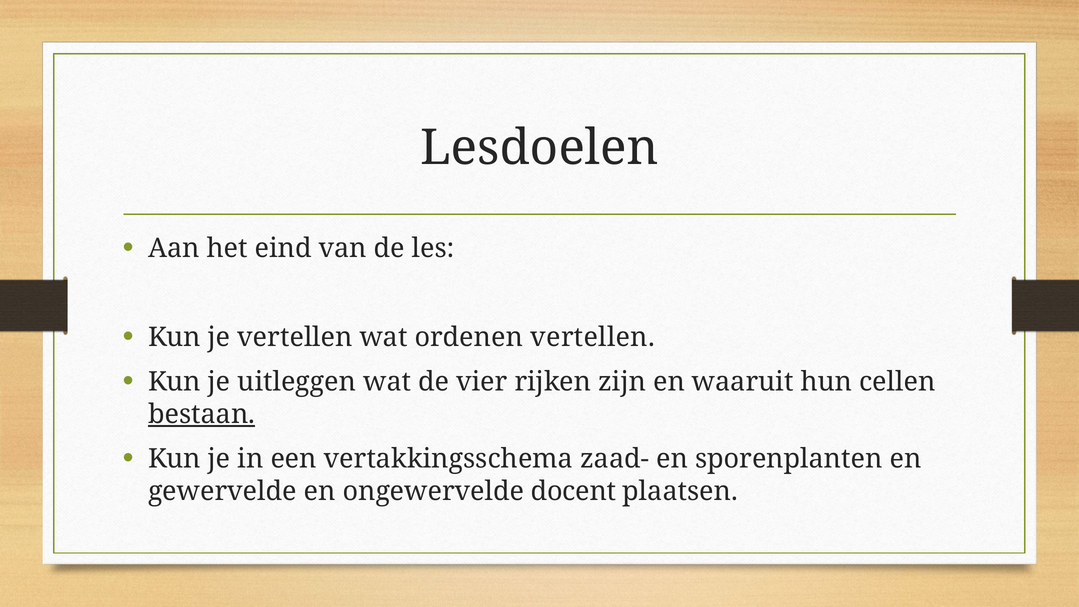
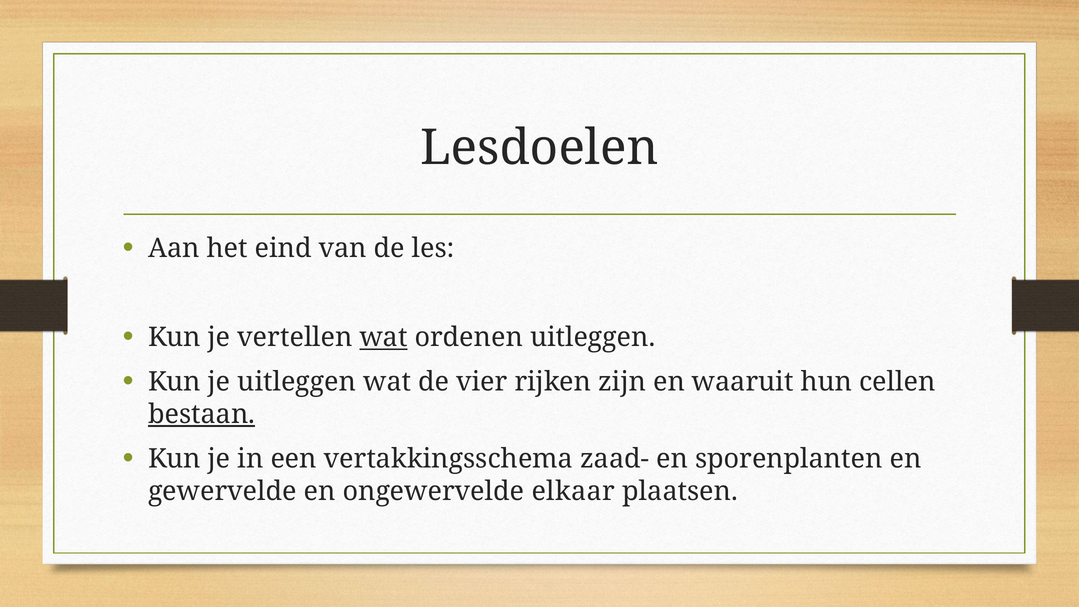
wat at (384, 337) underline: none -> present
ordenen vertellen: vertellen -> uitleggen
docent: docent -> elkaar
